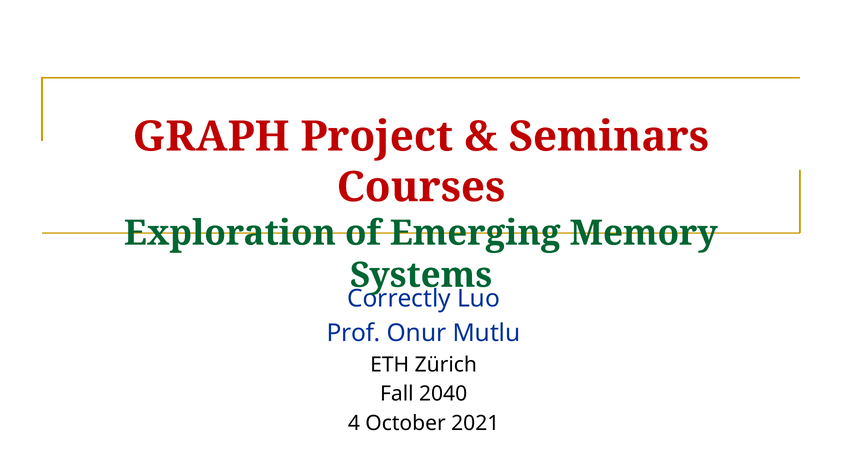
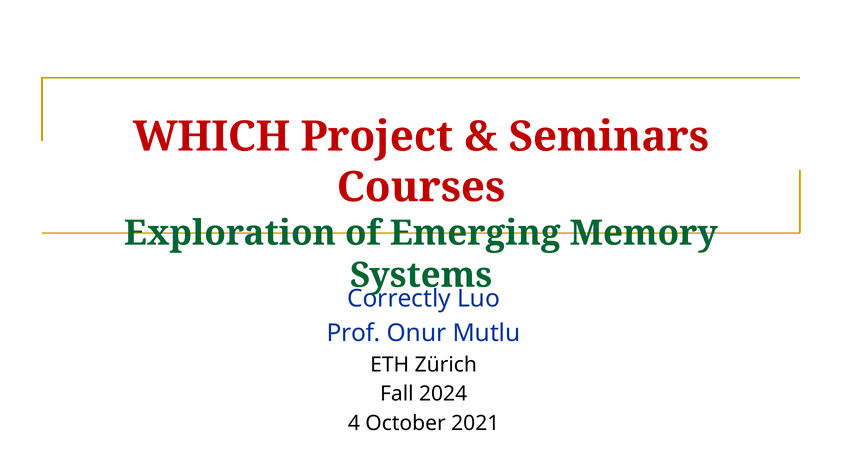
GRAPH: GRAPH -> WHICH
2040: 2040 -> 2024
